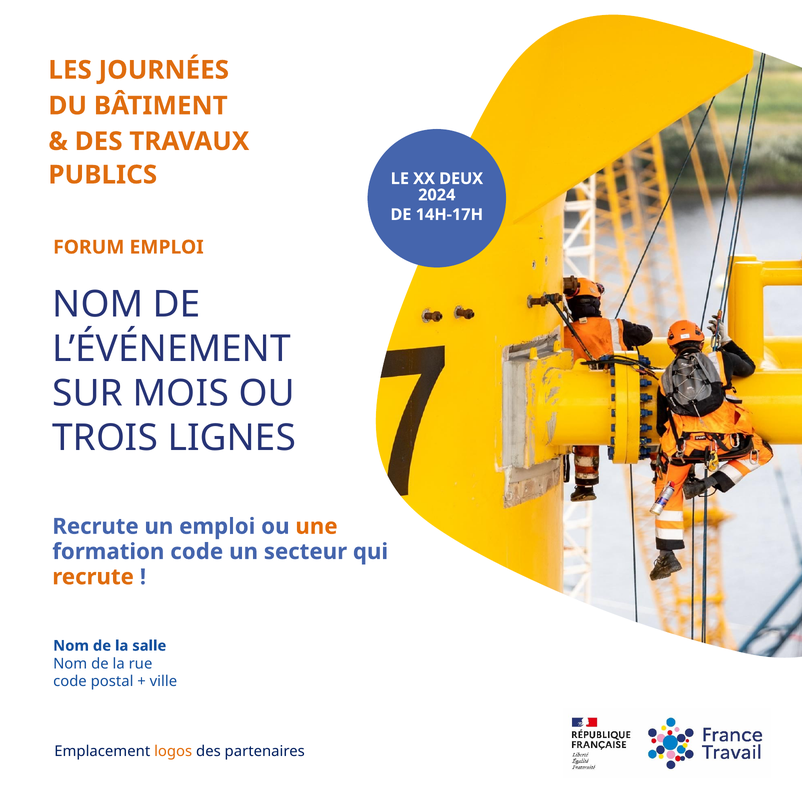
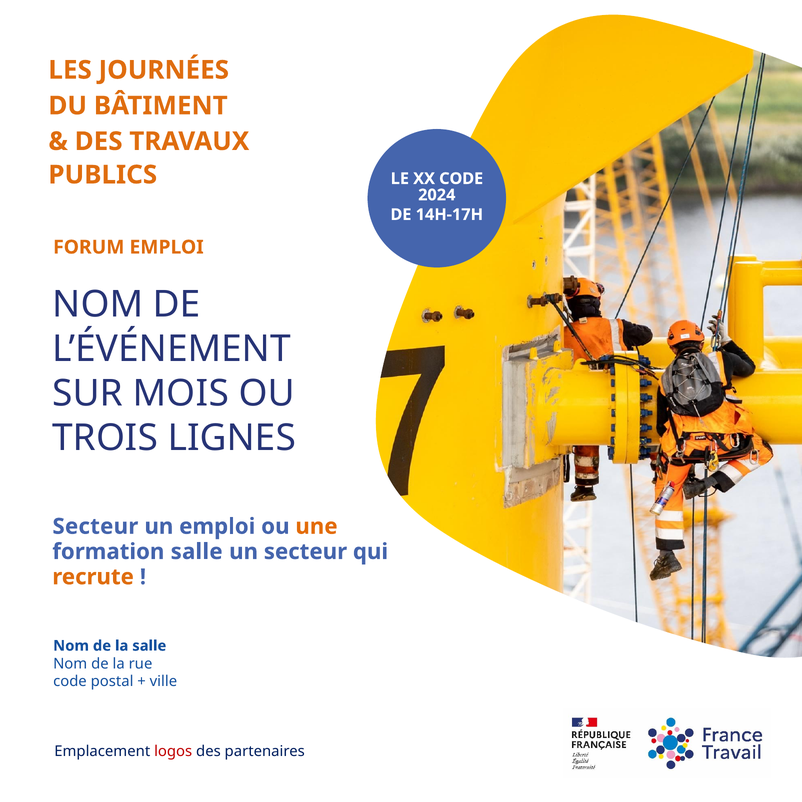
XX DEUX: DEUX -> CODE
Recrute at (95, 526): Recrute -> Secteur
formation code: code -> salle
logos colour: orange -> red
